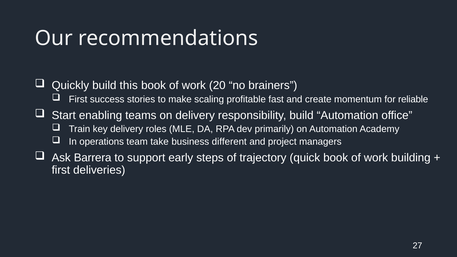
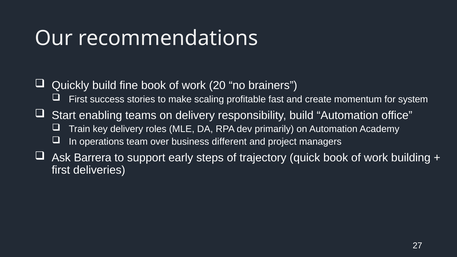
this: this -> fine
reliable: reliable -> system
take: take -> over
